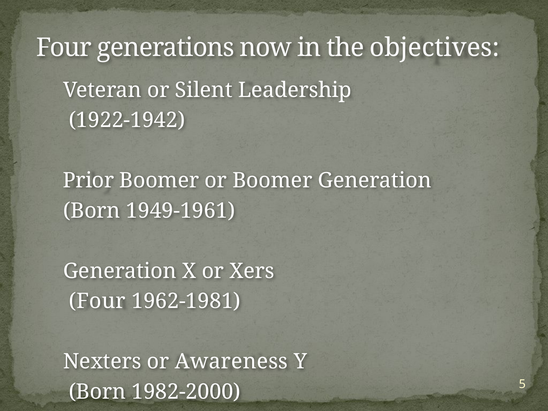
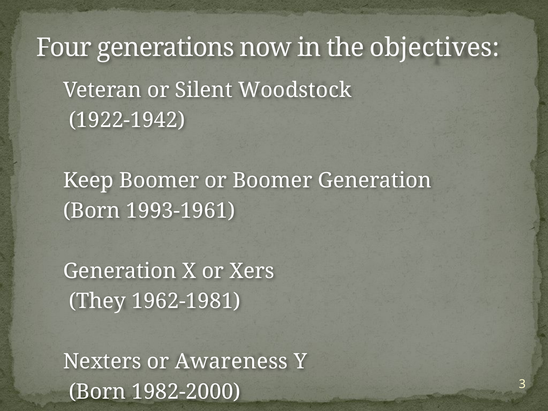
Leadership: Leadership -> Woodstock
Prior: Prior -> Keep
1949-1961: 1949-1961 -> 1993-1961
Four at (97, 301): Four -> They
5: 5 -> 3
